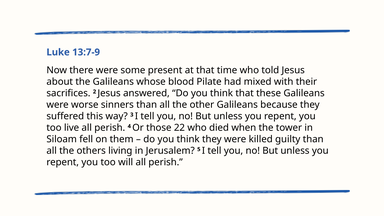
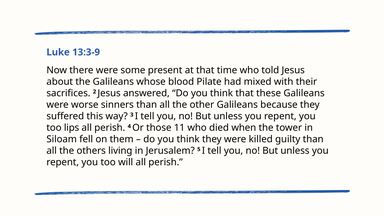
13:7-9: 13:7-9 -> 13:3-9
live: live -> lips
22: 22 -> 11
